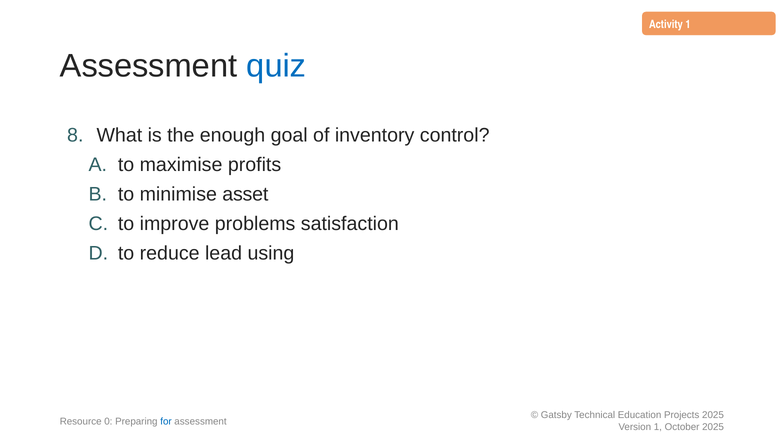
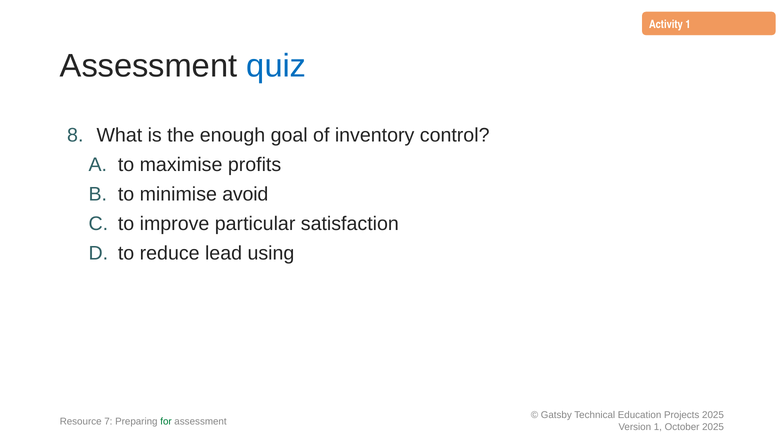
asset: asset -> avoid
problems: problems -> particular
0: 0 -> 7
for colour: blue -> green
